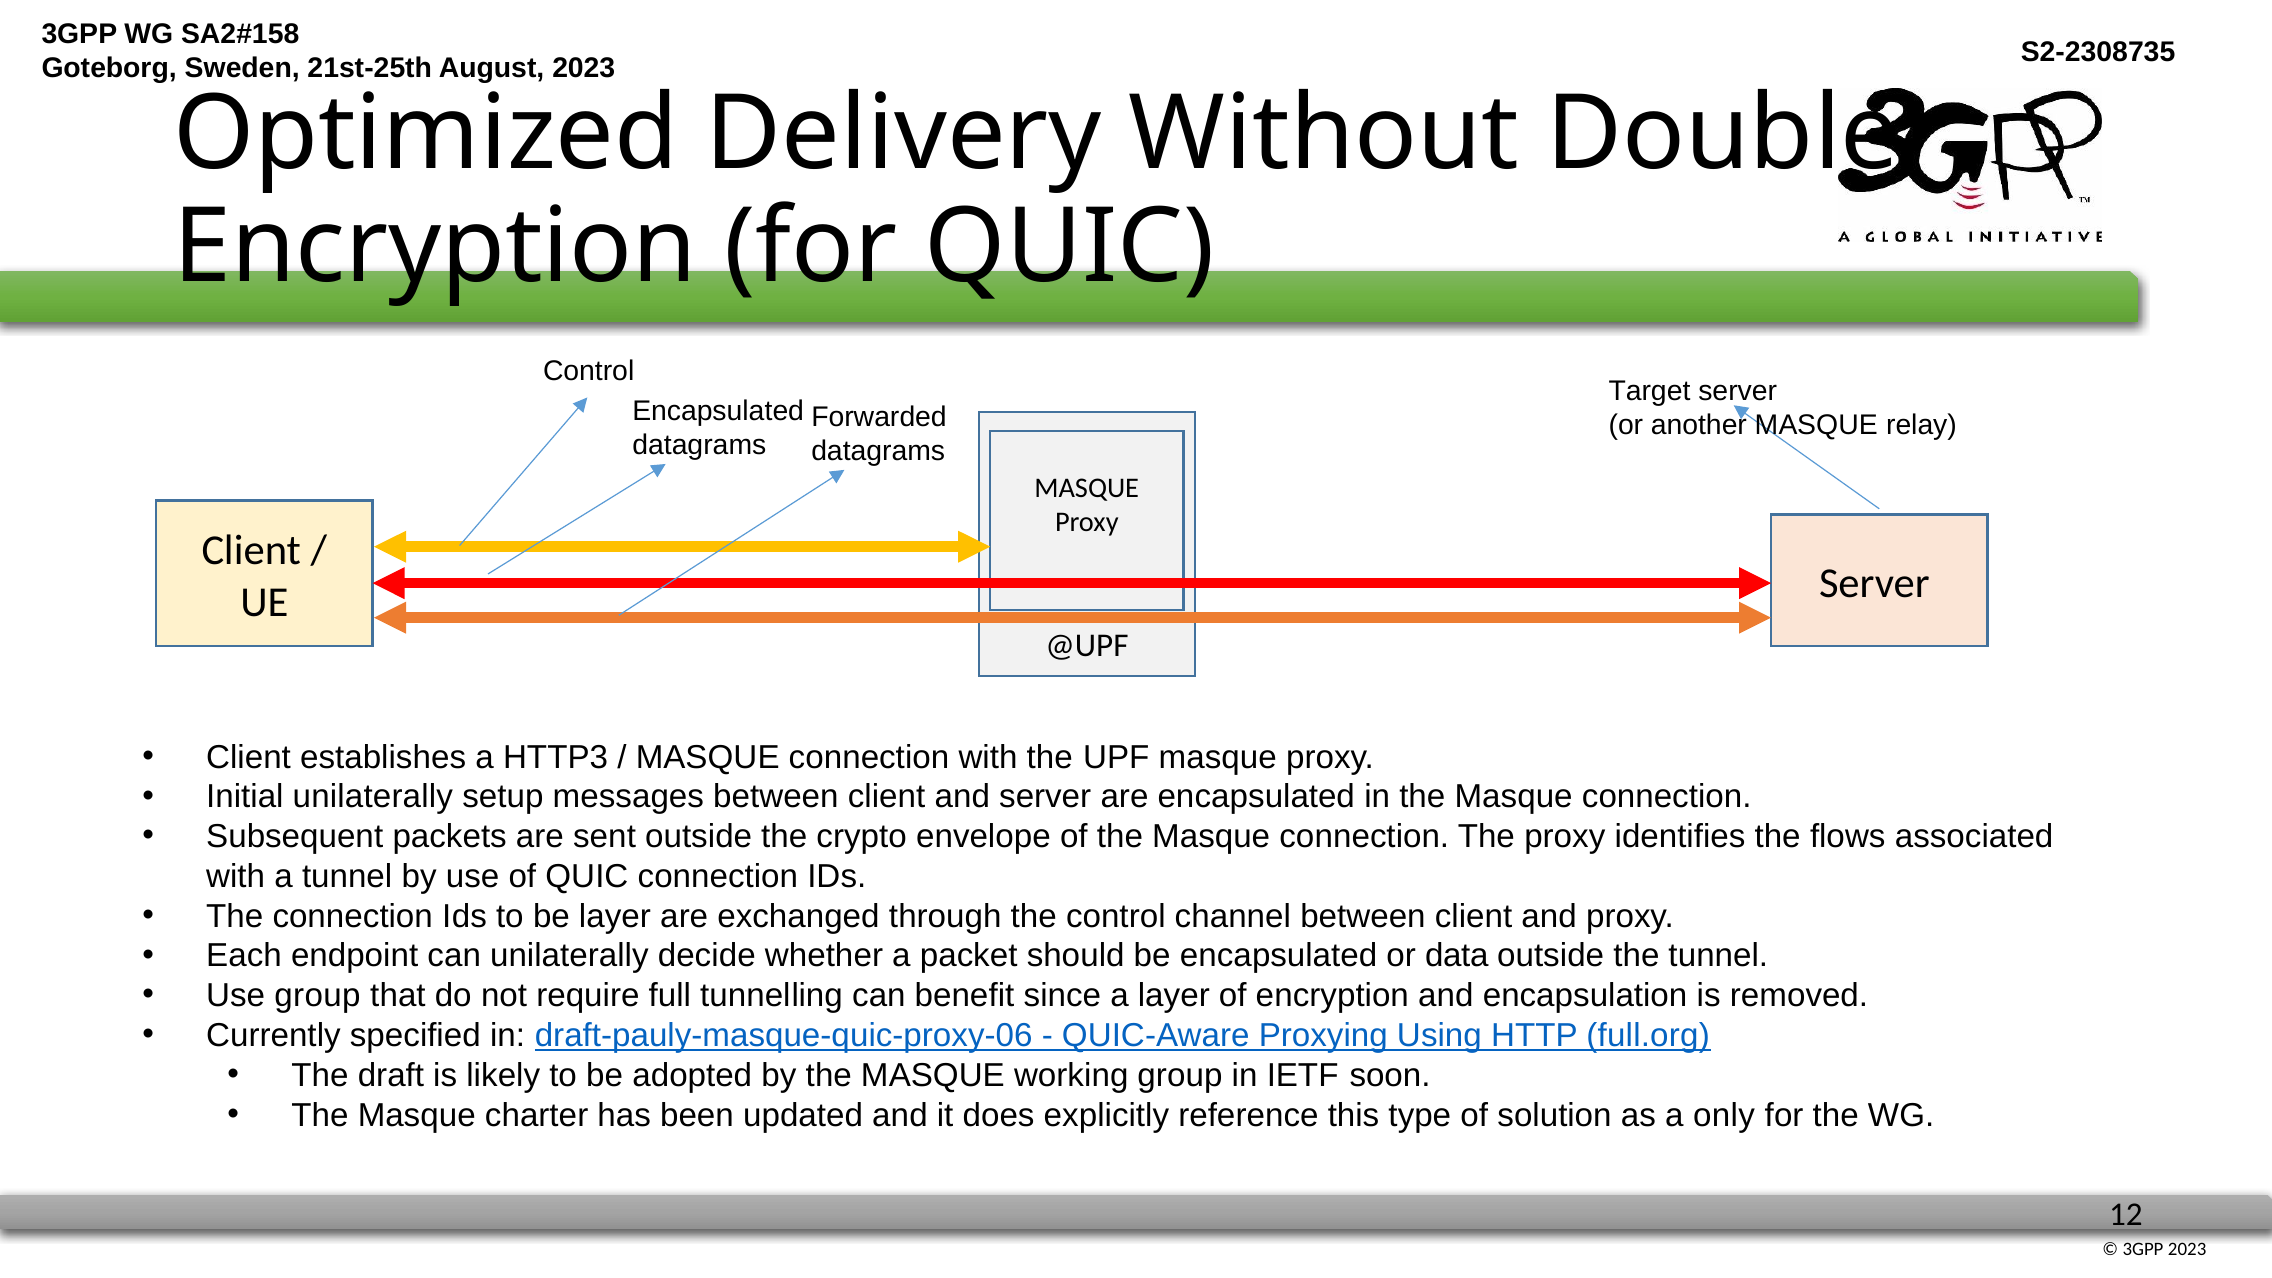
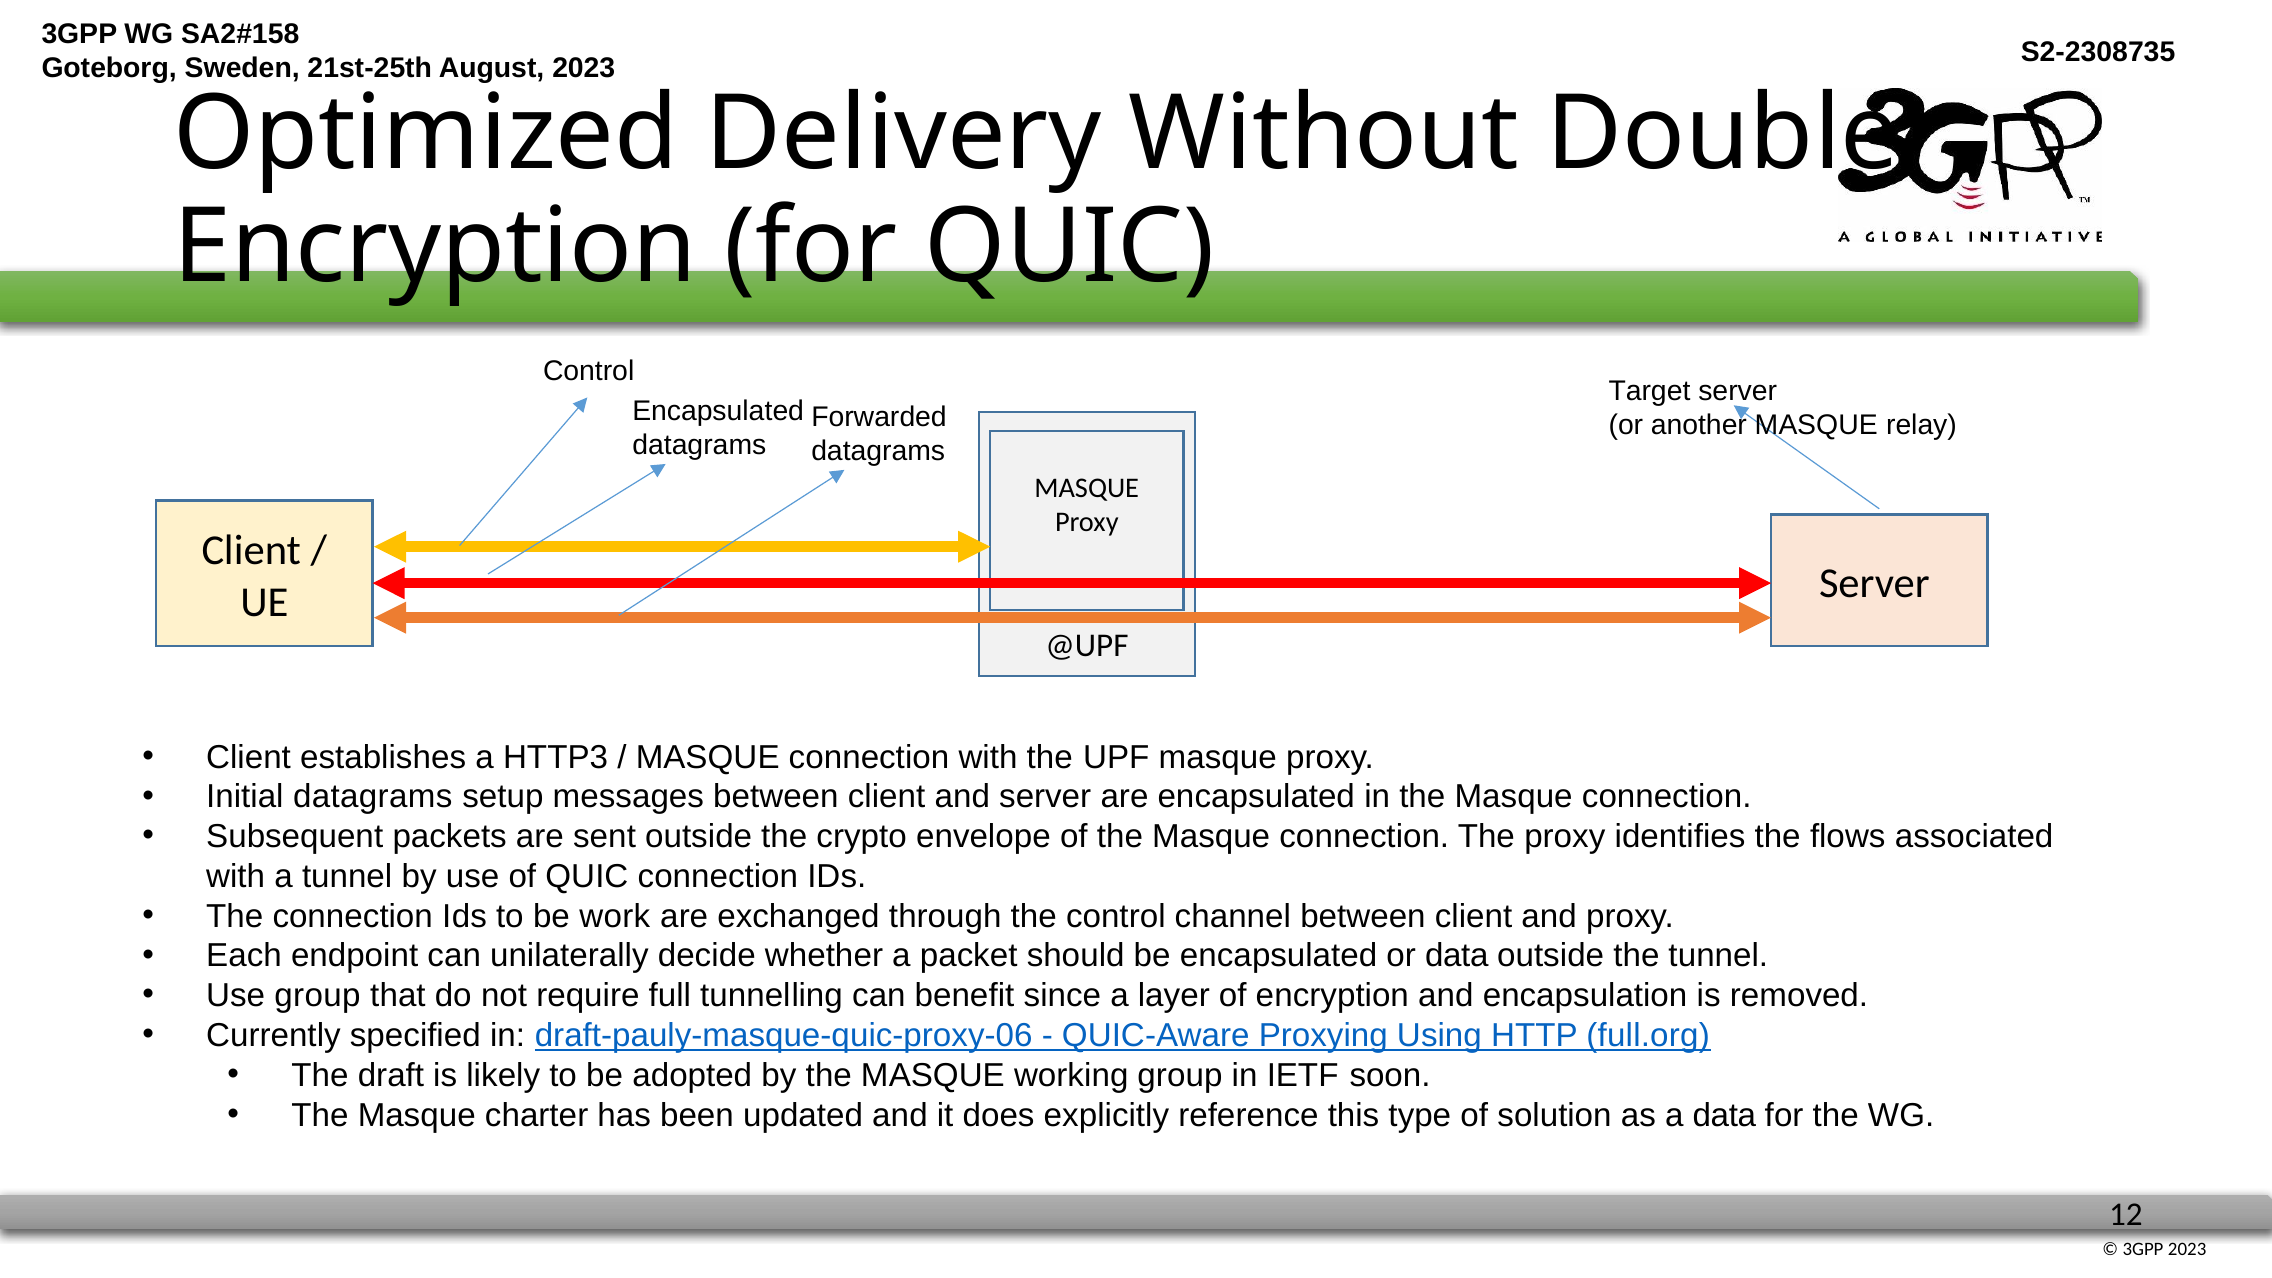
Initial unilaterally: unilaterally -> datagrams
be layer: layer -> work
a only: only -> data
